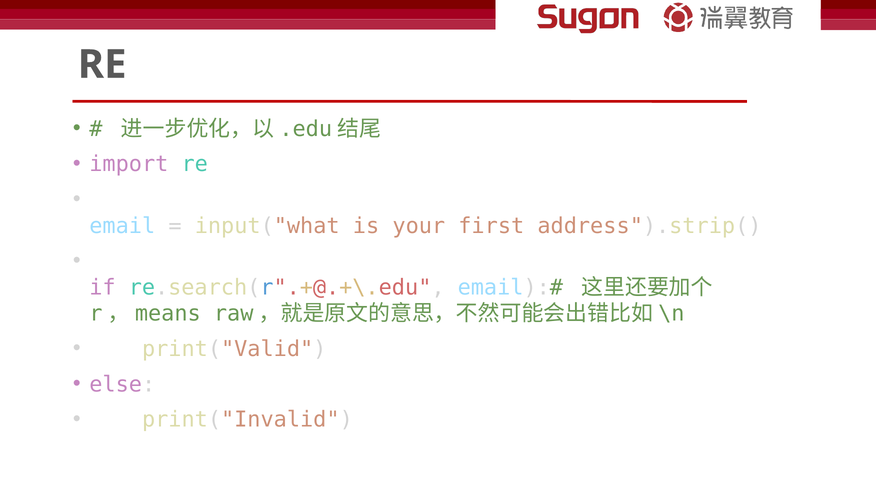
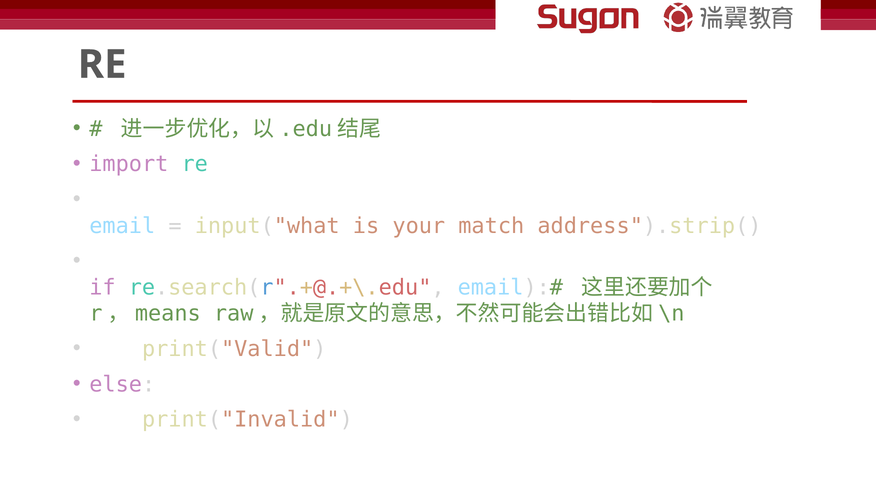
first: first -> match
